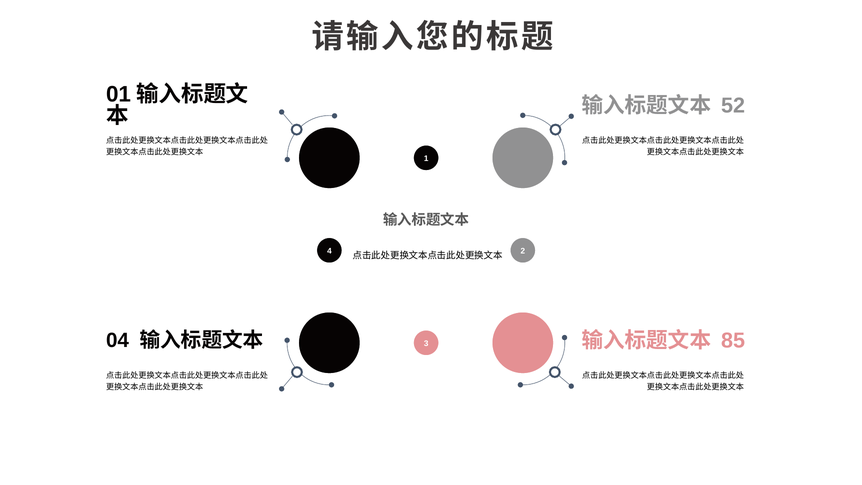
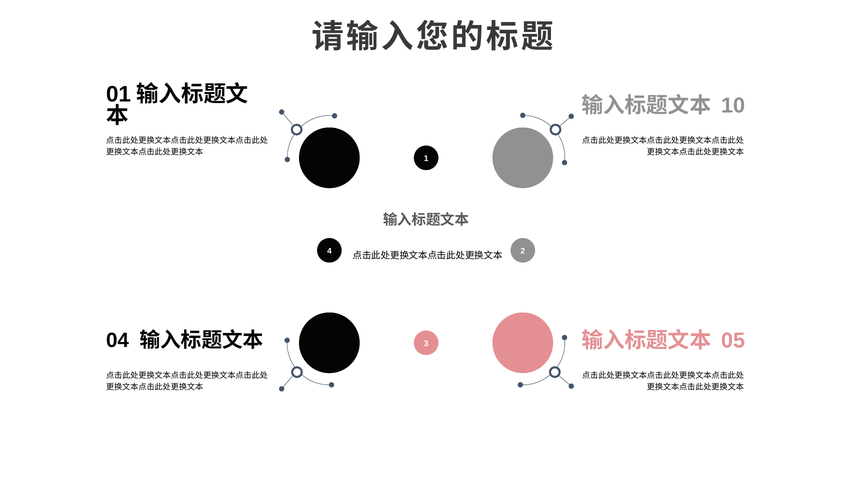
52: 52 -> 10
85: 85 -> 05
